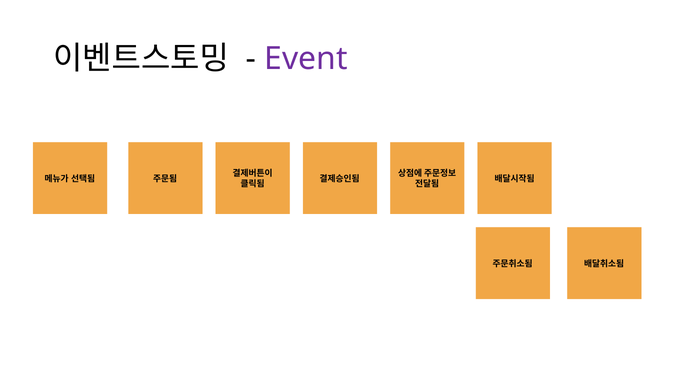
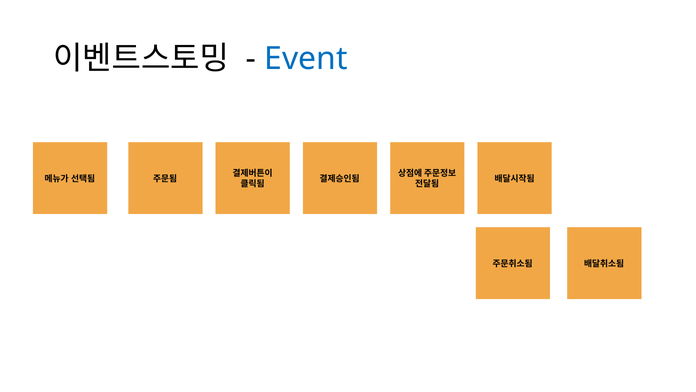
Event colour: purple -> blue
